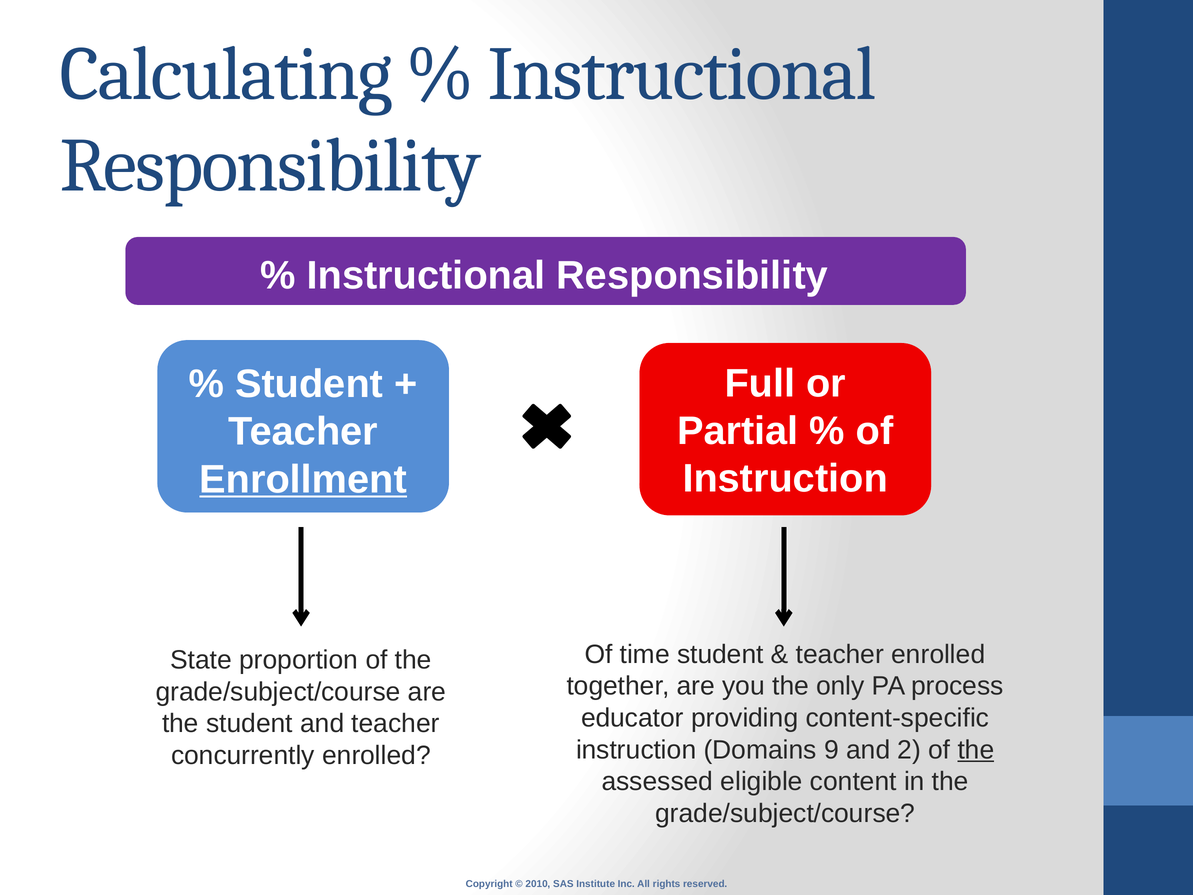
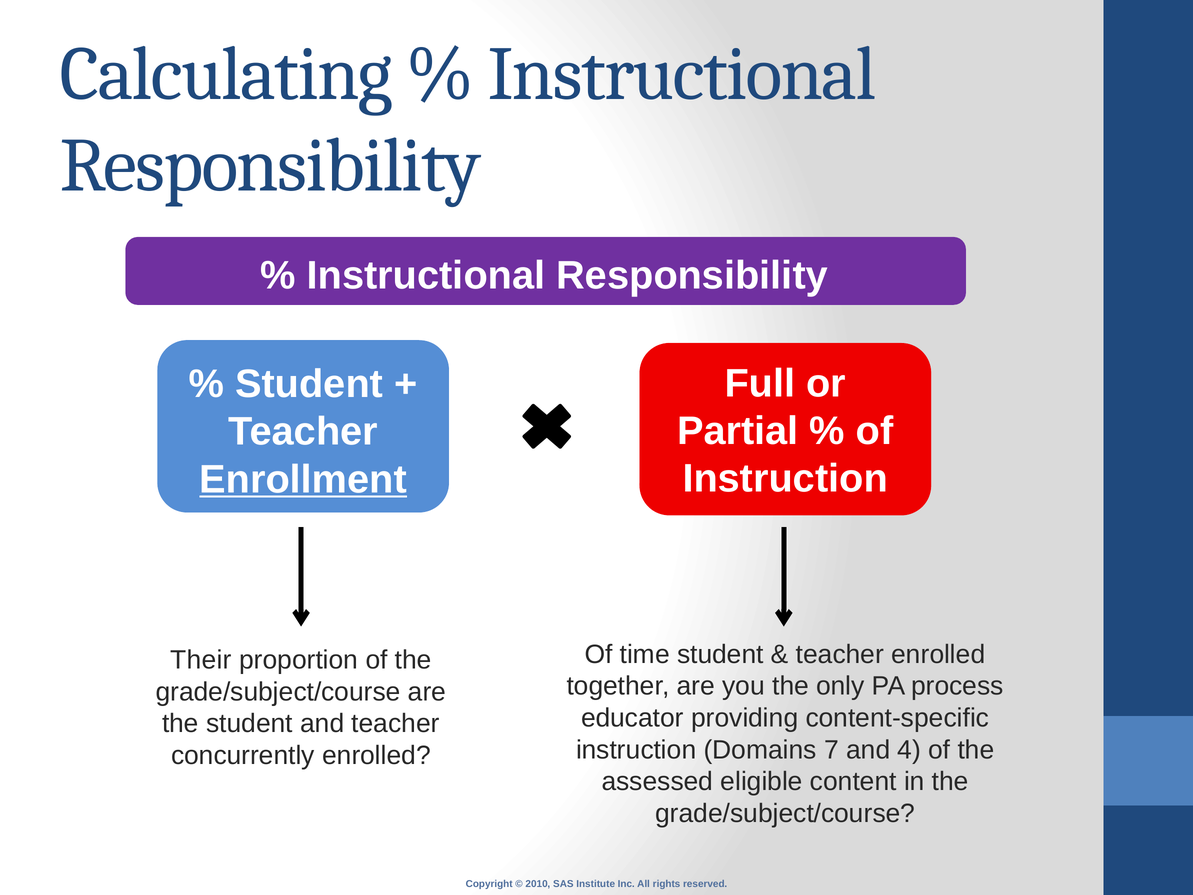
State: State -> Their
9: 9 -> 7
2: 2 -> 4
the at (976, 750) underline: present -> none
